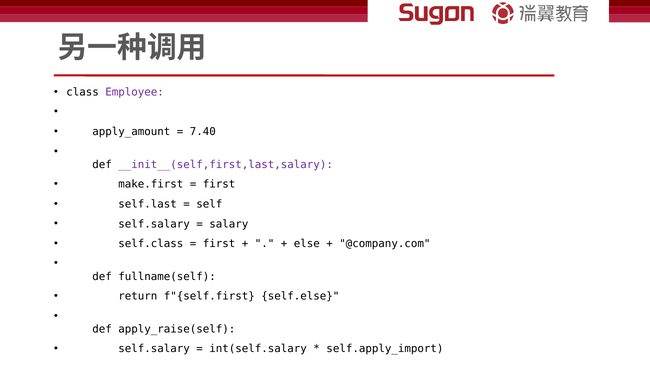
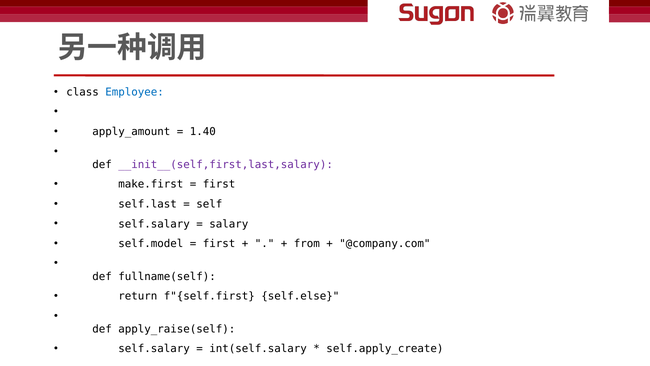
Employee colour: purple -> blue
7.40: 7.40 -> 1.40
self.class: self.class -> self.model
else: else -> from
self.apply_import: self.apply_import -> self.apply_create
